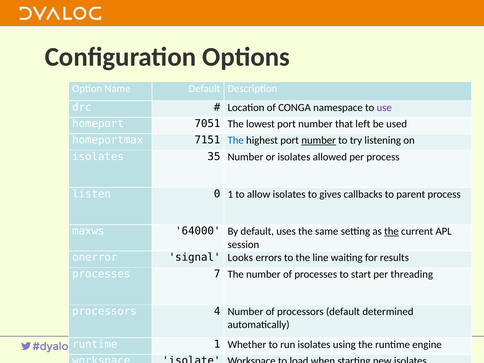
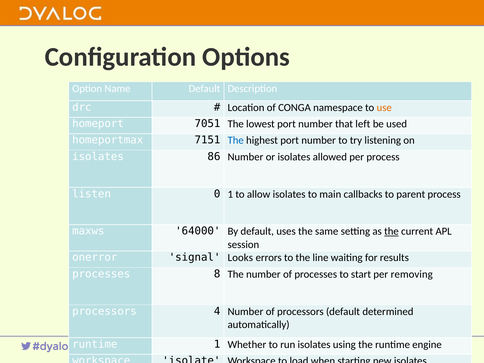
use colour: purple -> orange
number at (319, 140) underline: present -> none
35: 35 -> 86
gives: gives -> main
7: 7 -> 8
threading: threading -> removing
